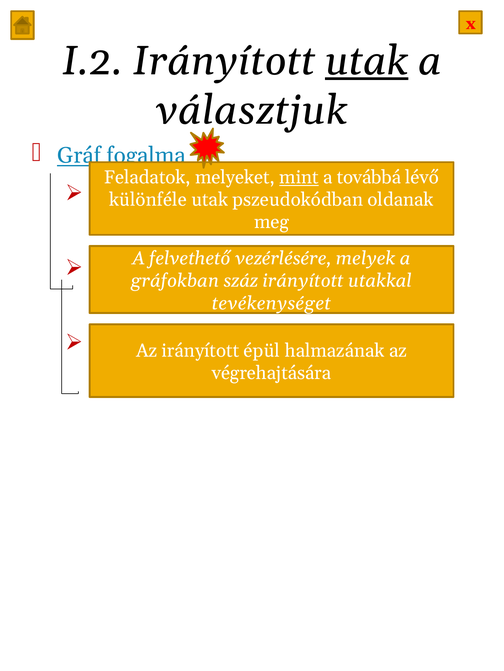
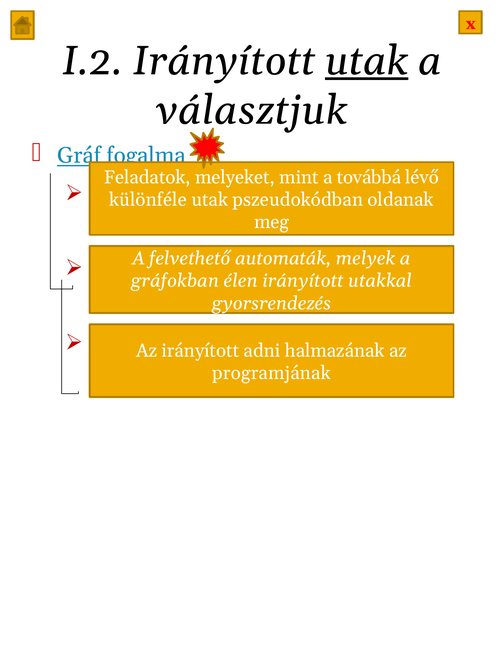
mint underline: present -> none
vezérlésére: vezérlésére -> automaták
száz: száz -> élen
tevékenységet: tevékenységet -> gyorsrendezés
épül: épül -> adni
végrehajtására: végrehajtására -> programjának
